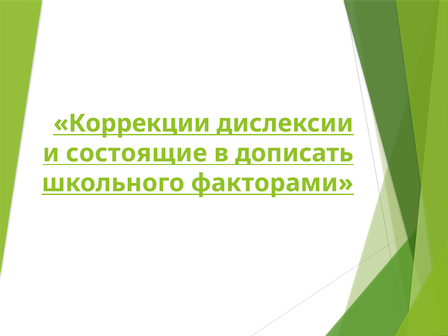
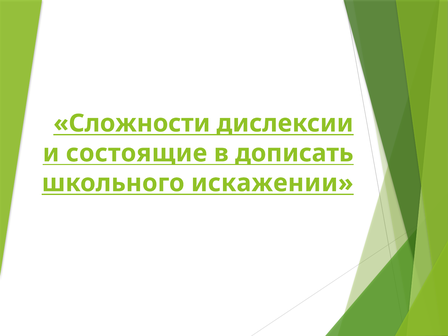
Коррекции: Коррекции -> Сложности
факторами: факторами -> искажении
